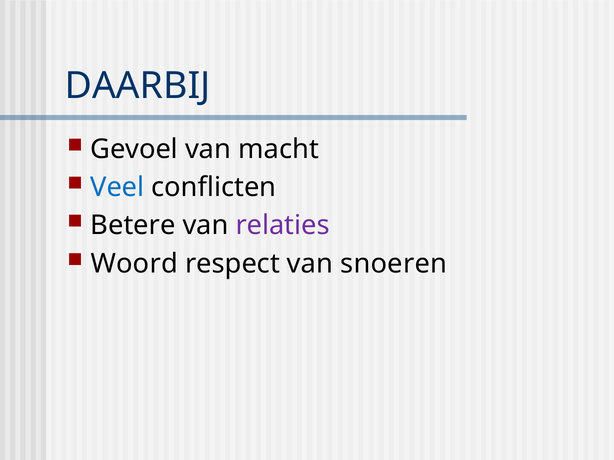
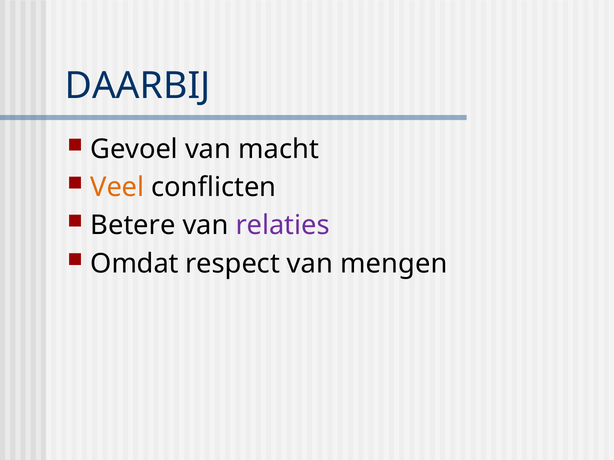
Veel colour: blue -> orange
Woord: Woord -> Omdat
snoeren: snoeren -> mengen
